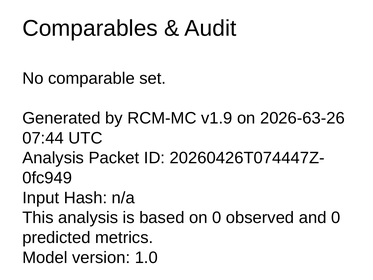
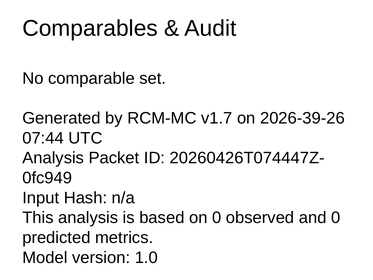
v1.9: v1.9 -> v1.7
2026-63-26: 2026-63-26 -> 2026-39-26
